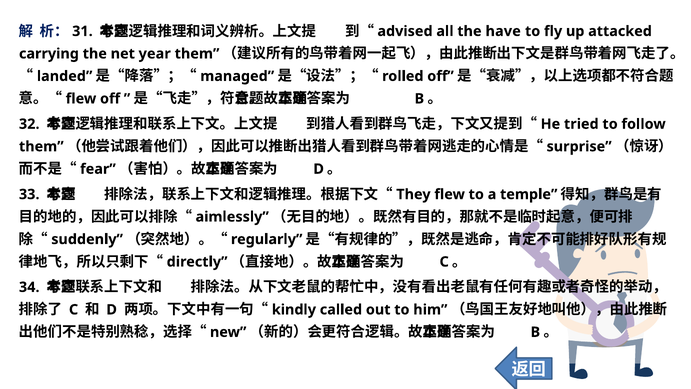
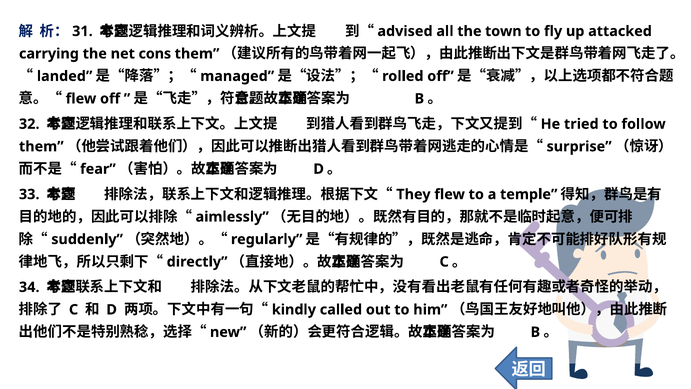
have: have -> town
year: year -> cons
